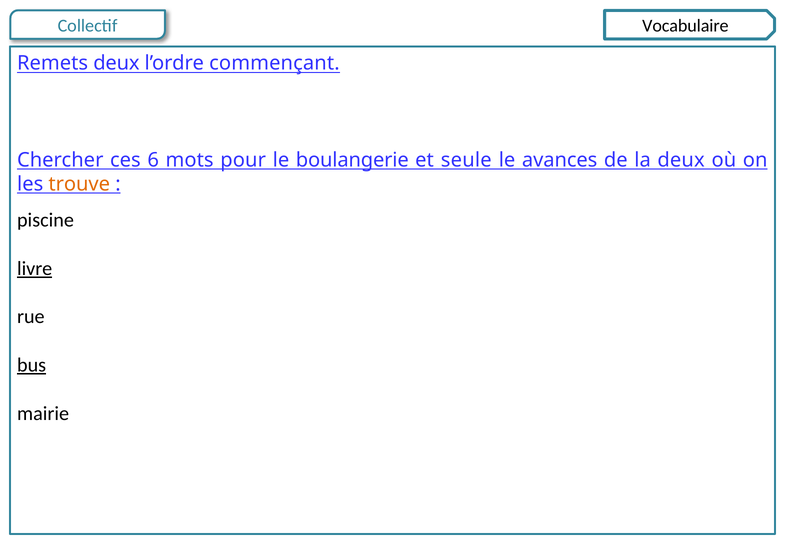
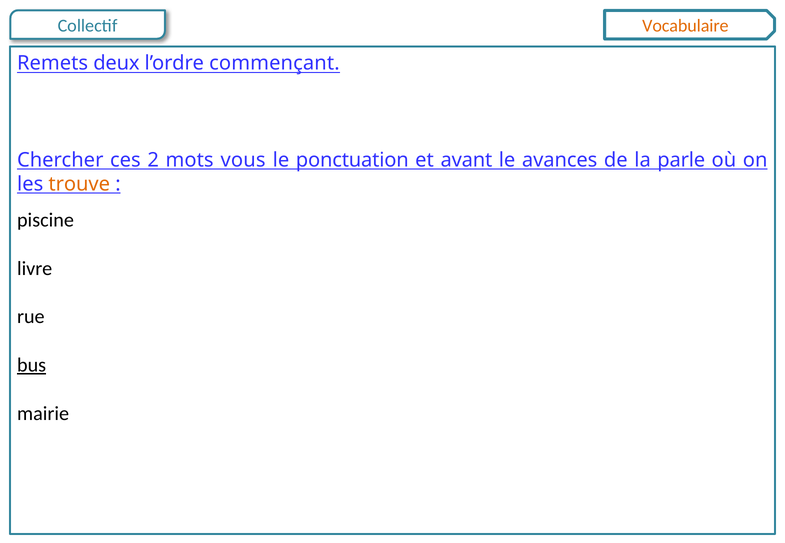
Vocabulaire colour: black -> orange
6: 6 -> 2
pour: pour -> vous
boulangerie: boulangerie -> ponctuation
seule: seule -> avant
la deux: deux -> parle
livre underline: present -> none
